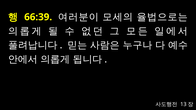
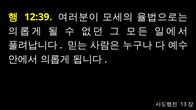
66:39: 66:39 -> 12:39
